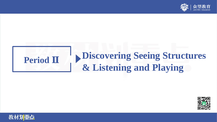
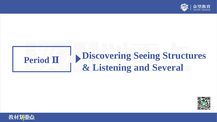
Playing: Playing -> Several
